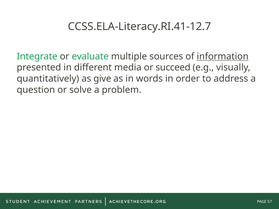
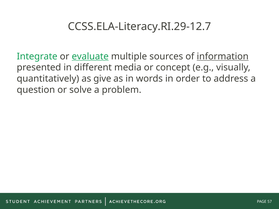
CCSS.ELA-Literacy.RI.41-12.7: CCSS.ELA-Literacy.RI.41-12.7 -> CCSS.ELA-Literacy.RI.29-12.7
evaluate underline: none -> present
succeed: succeed -> concept
